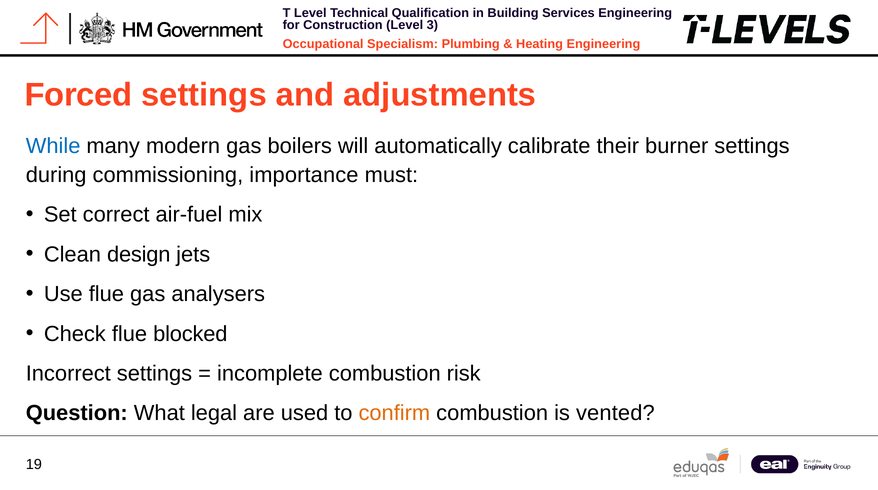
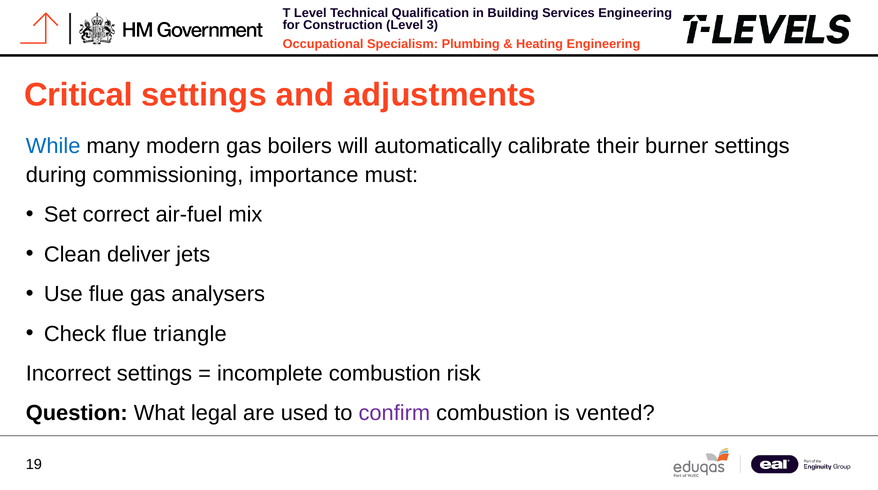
Forced: Forced -> Critical
design: design -> deliver
blocked: blocked -> triangle
confirm colour: orange -> purple
